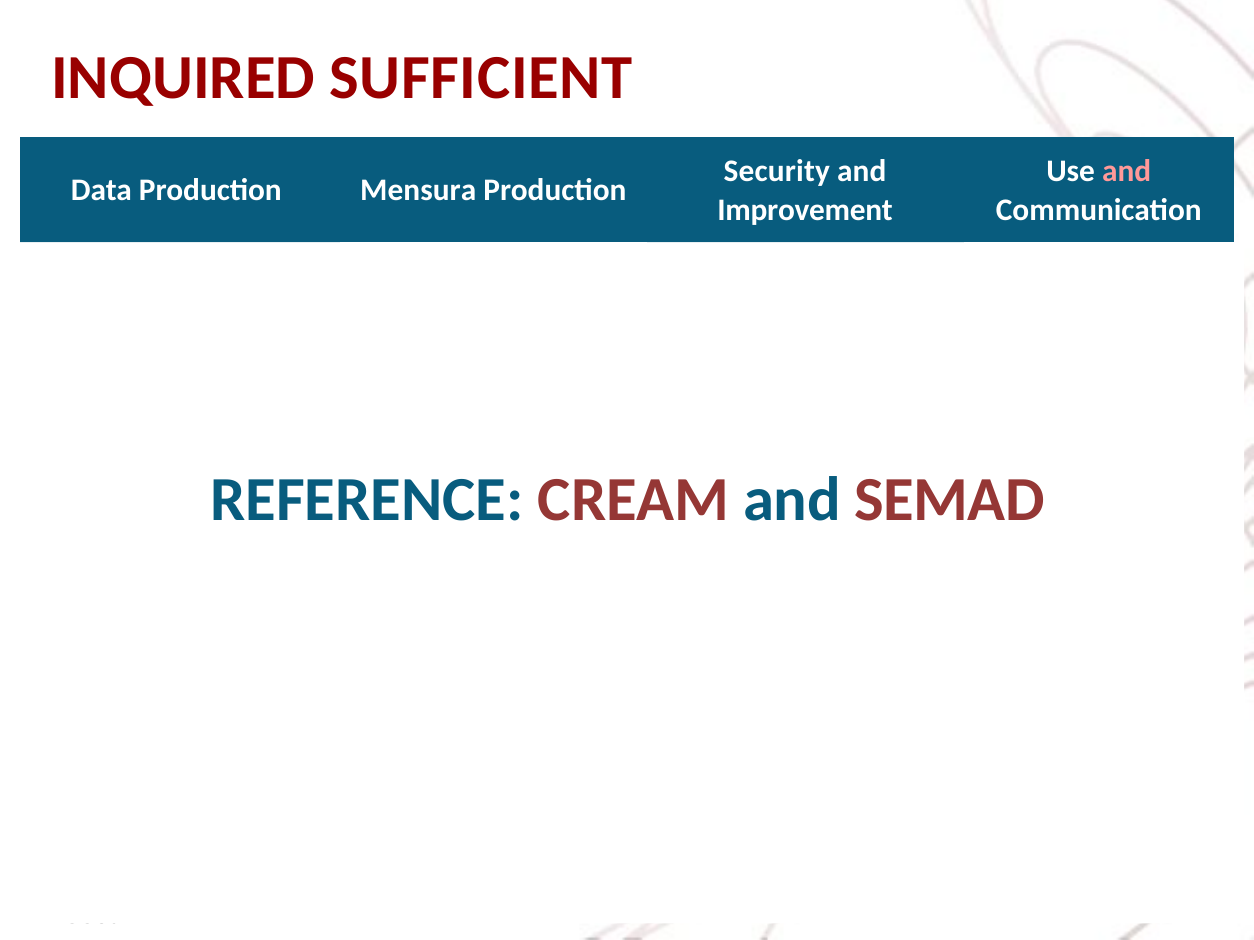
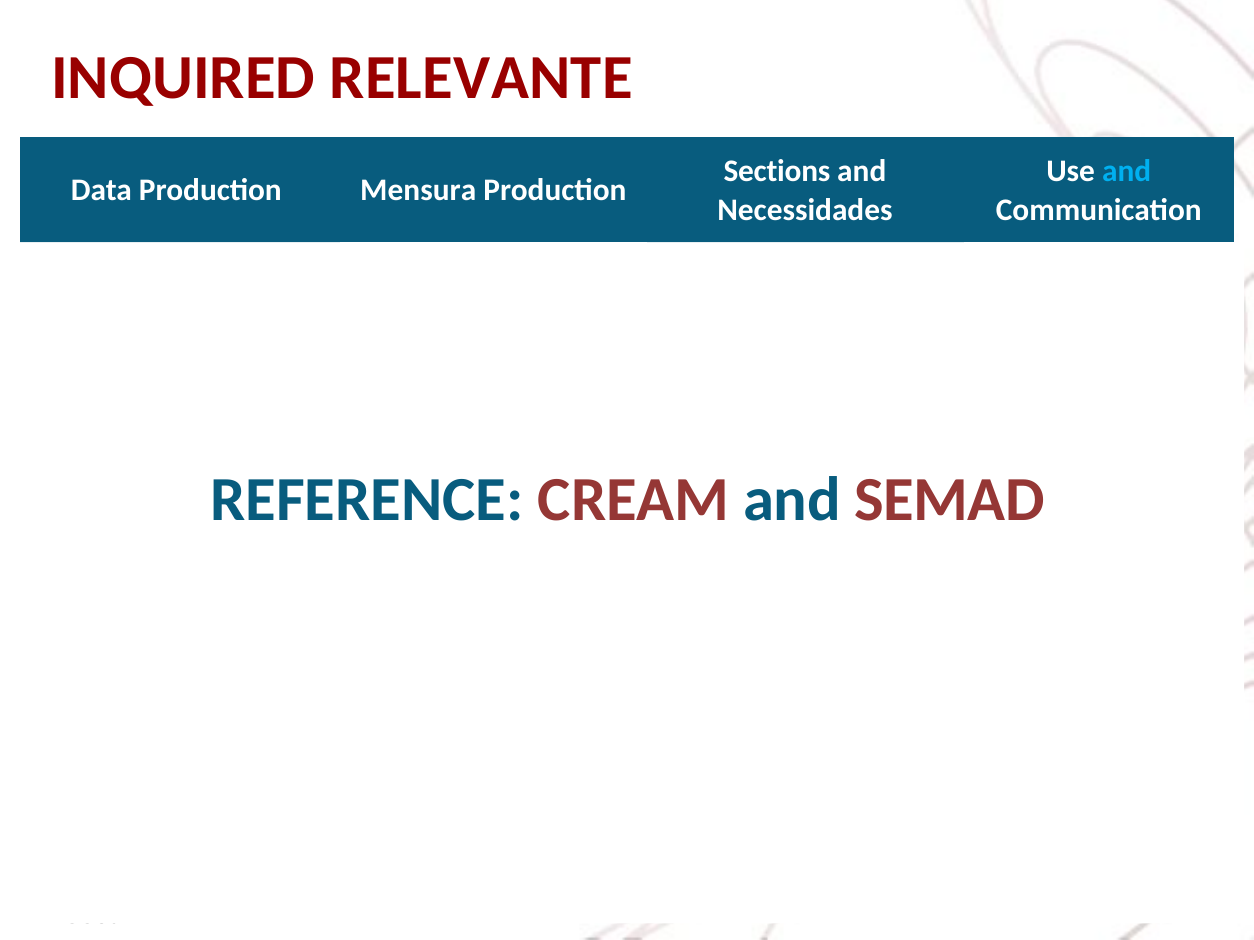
SUFFICIENT: SUFFICIENT -> RELEVANTE
Security at (777, 172): Security -> Sections
and at (1127, 172) colour: pink -> light blue
Improvement: Improvement -> Necessidades
